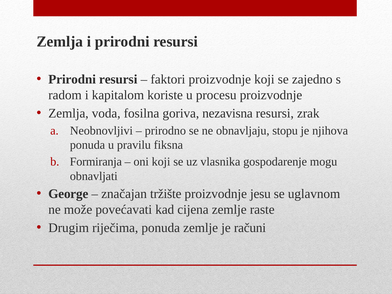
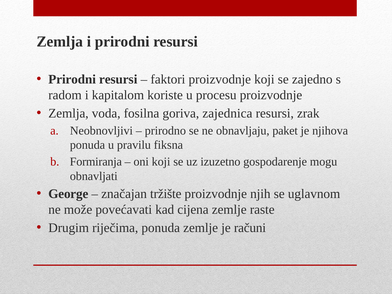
nezavisna: nezavisna -> zajednica
stopu: stopu -> paket
vlasnika: vlasnika -> izuzetno
jesu: jesu -> njih
